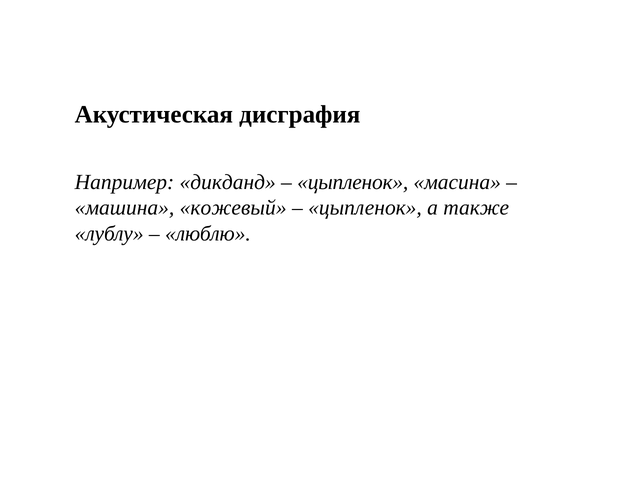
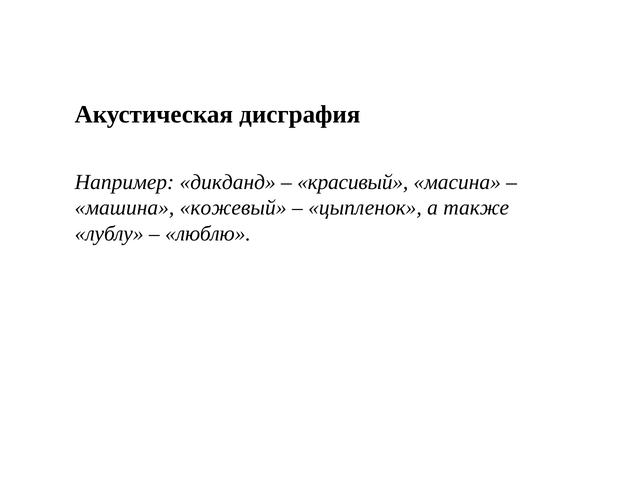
цыпленок at (353, 182): цыпленок -> красивый
